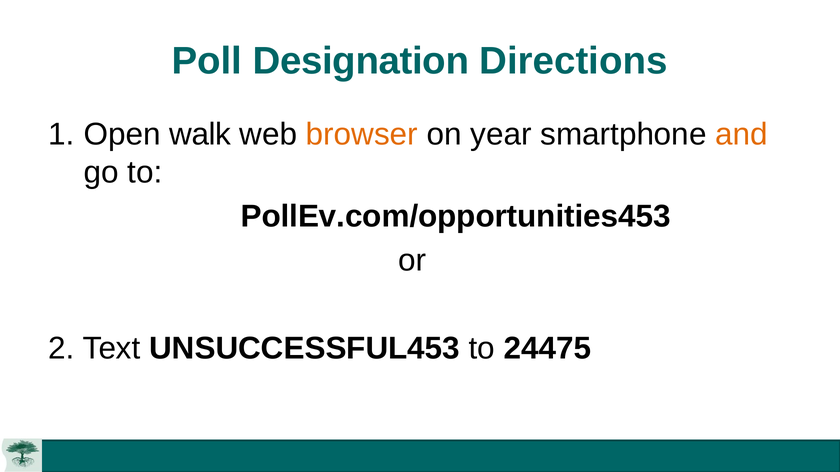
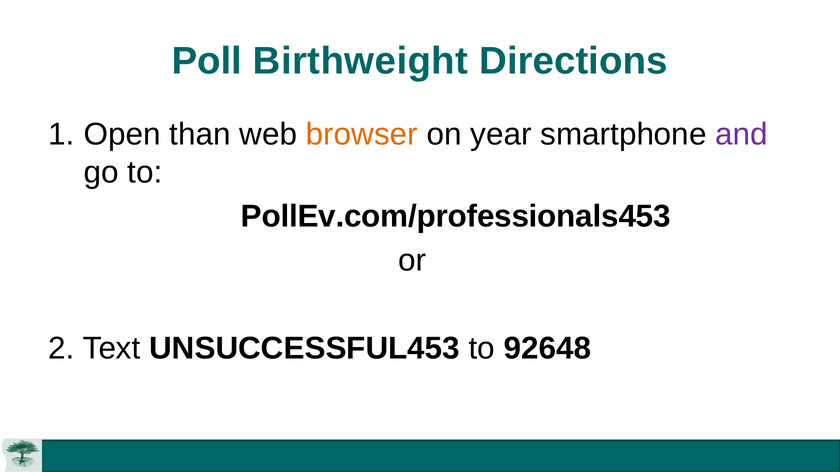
Designation: Designation -> Birthweight
walk: walk -> than
and colour: orange -> purple
PollEv.com/opportunities453: PollEv.com/opportunities453 -> PollEv.com/professionals453
24475: 24475 -> 92648
